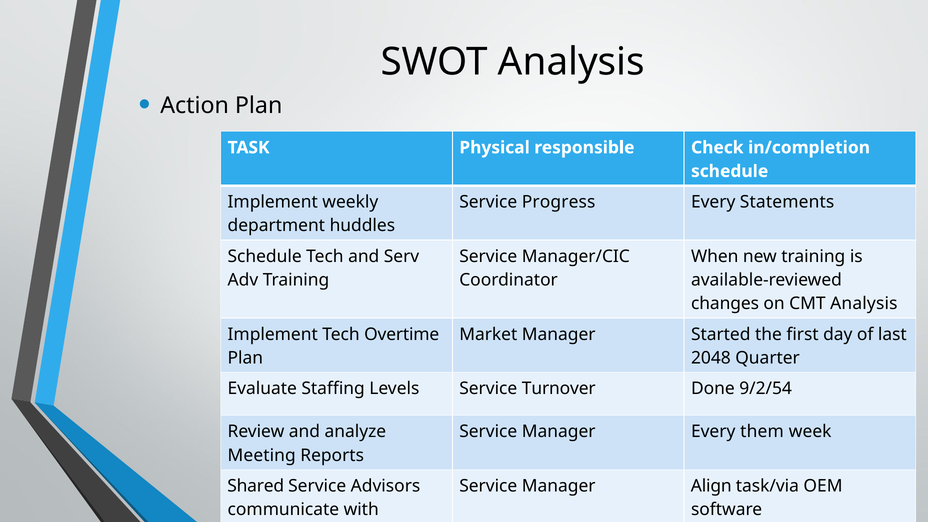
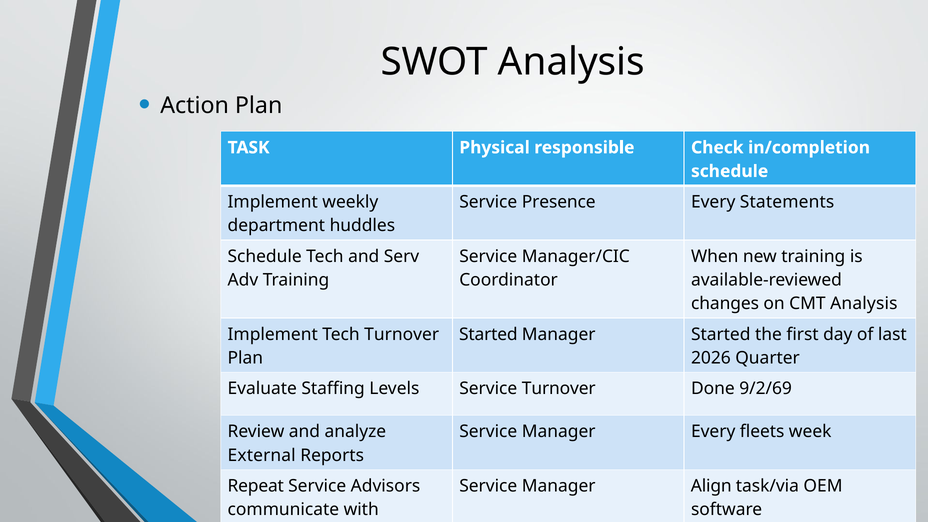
Progress: Progress -> Presence
Tech Overtime: Overtime -> Turnover
Market at (488, 334): Market -> Started
2048: 2048 -> 2026
9/2/54: 9/2/54 -> 9/2/69
them: them -> fleets
Meeting: Meeting -> External
Shared: Shared -> Repeat
